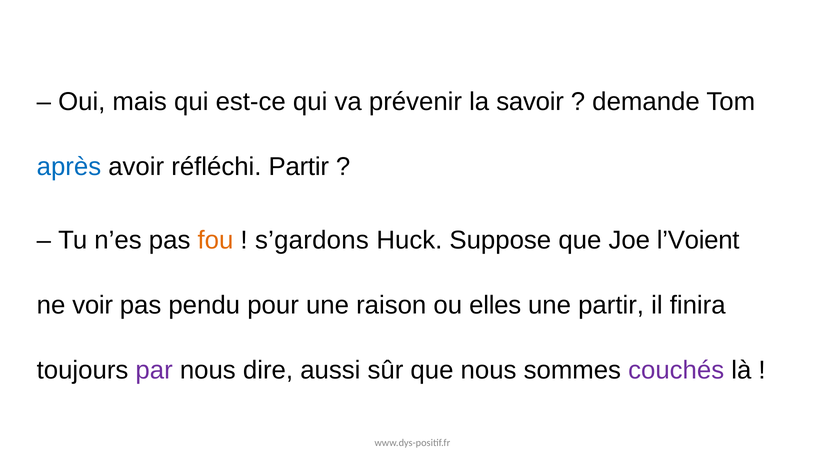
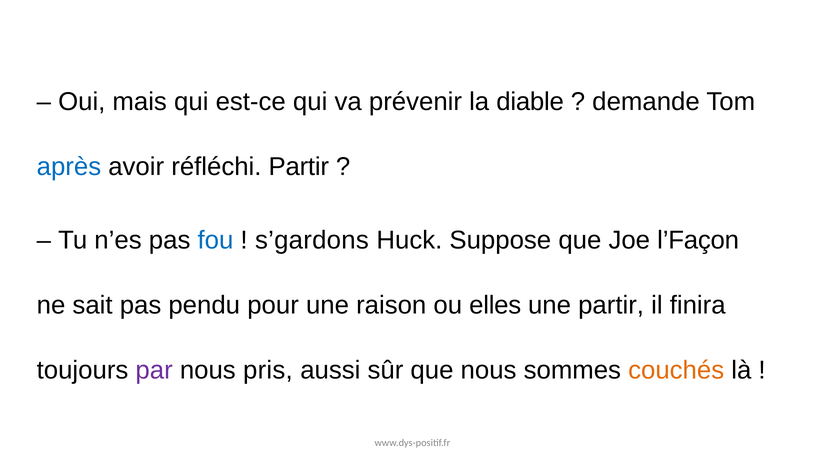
savoir: savoir -> diable
fou colour: orange -> blue
l’Voient: l’Voient -> l’Façon
voir: voir -> sait
dire: dire -> pris
couchés colour: purple -> orange
